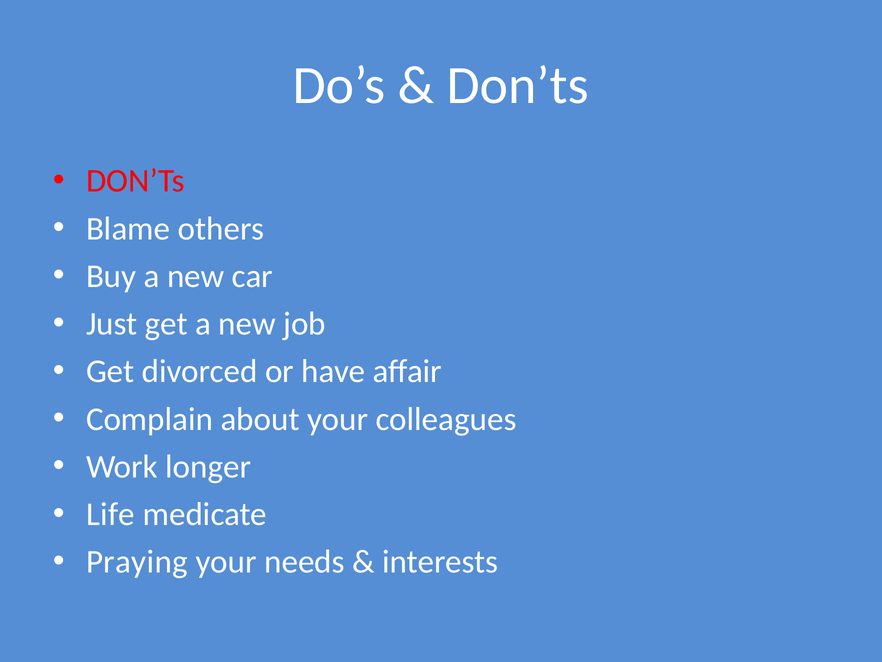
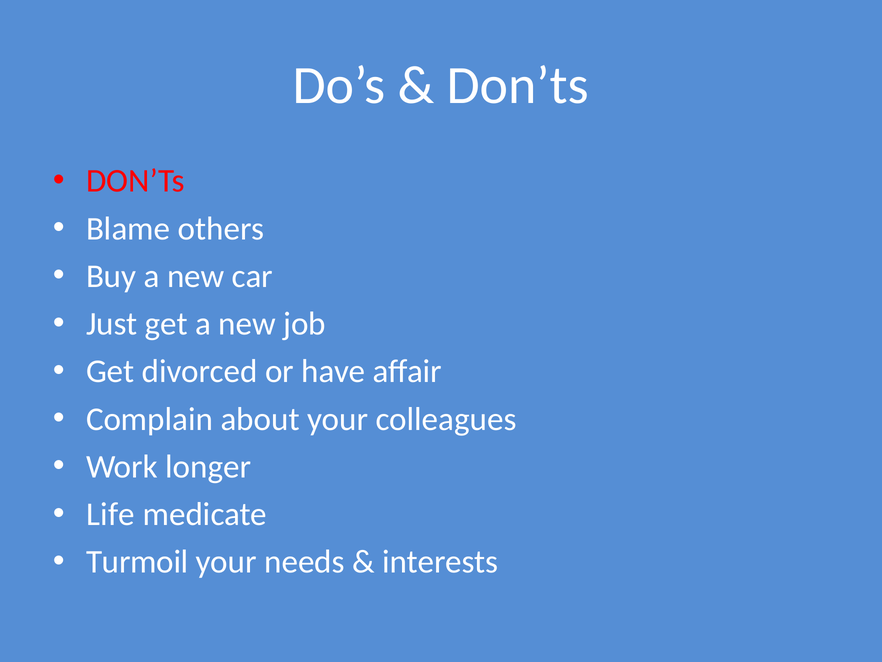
Praying: Praying -> Turmoil
